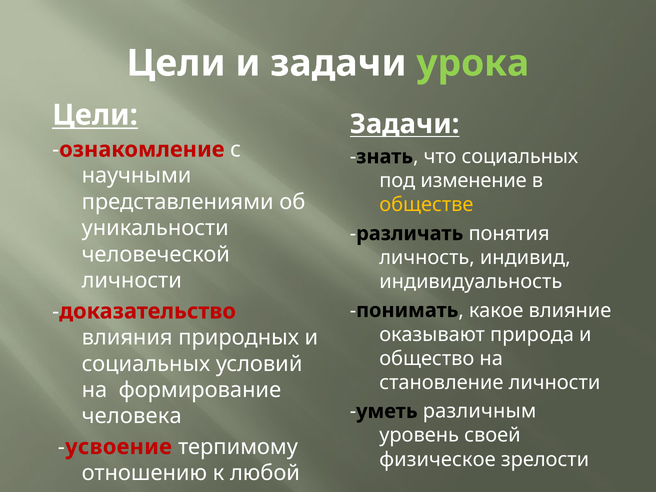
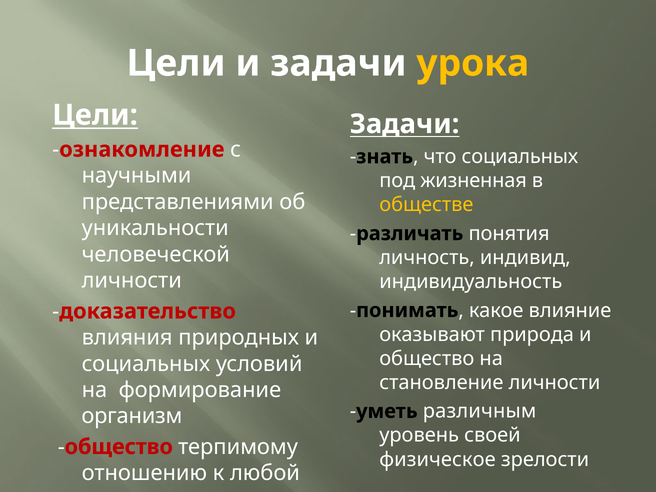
урока colour: light green -> yellow
изменение: изменение -> жизненная
человека: человека -> организм
усвоение at (119, 447): усвоение -> общество
